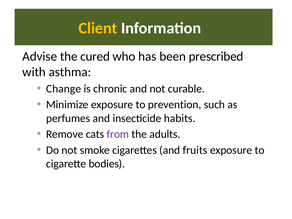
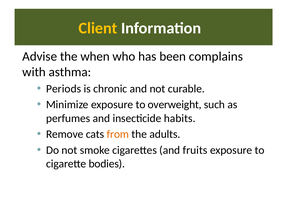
cured: cured -> when
prescribed: prescribed -> complains
Change: Change -> Periods
prevention: prevention -> overweight
from colour: purple -> orange
